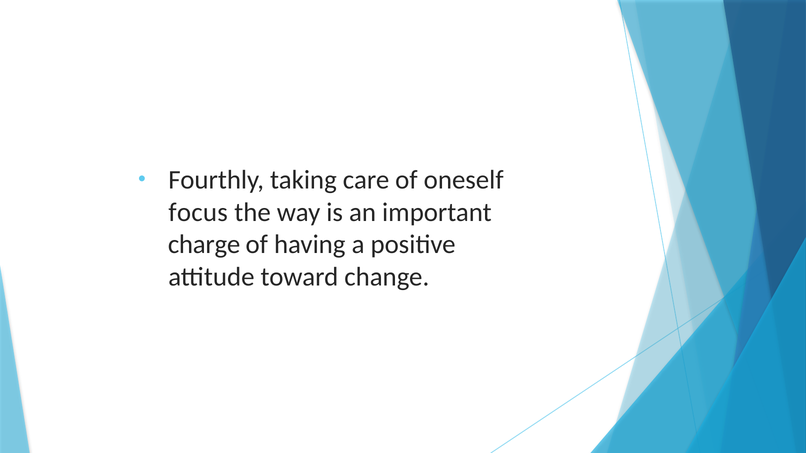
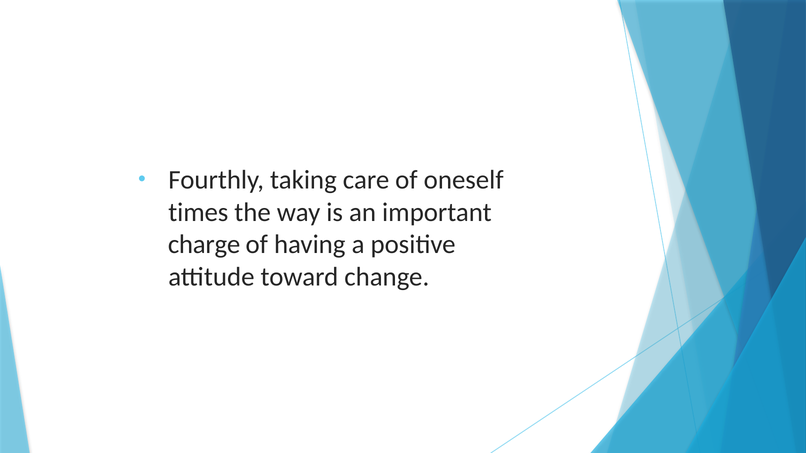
focus: focus -> times
